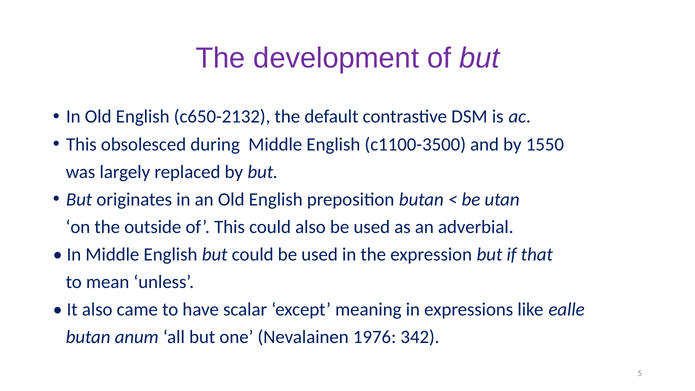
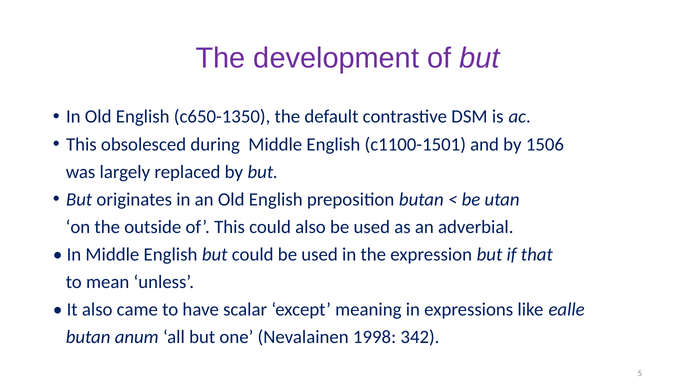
c650-2132: c650-2132 -> c650-1350
c1100-3500: c1100-3500 -> c1100-1501
1550: 1550 -> 1506
1976: 1976 -> 1998
